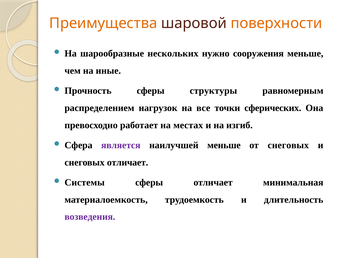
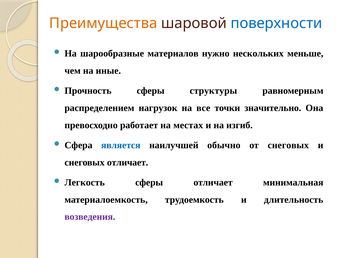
поверхности colour: orange -> blue
нескольких: нескольких -> материалов
сооружения: сооружения -> нескольких
сферических: сферических -> значительно
является colour: purple -> blue
наилучшей меньше: меньше -> обычно
Системы: Системы -> Легкость
